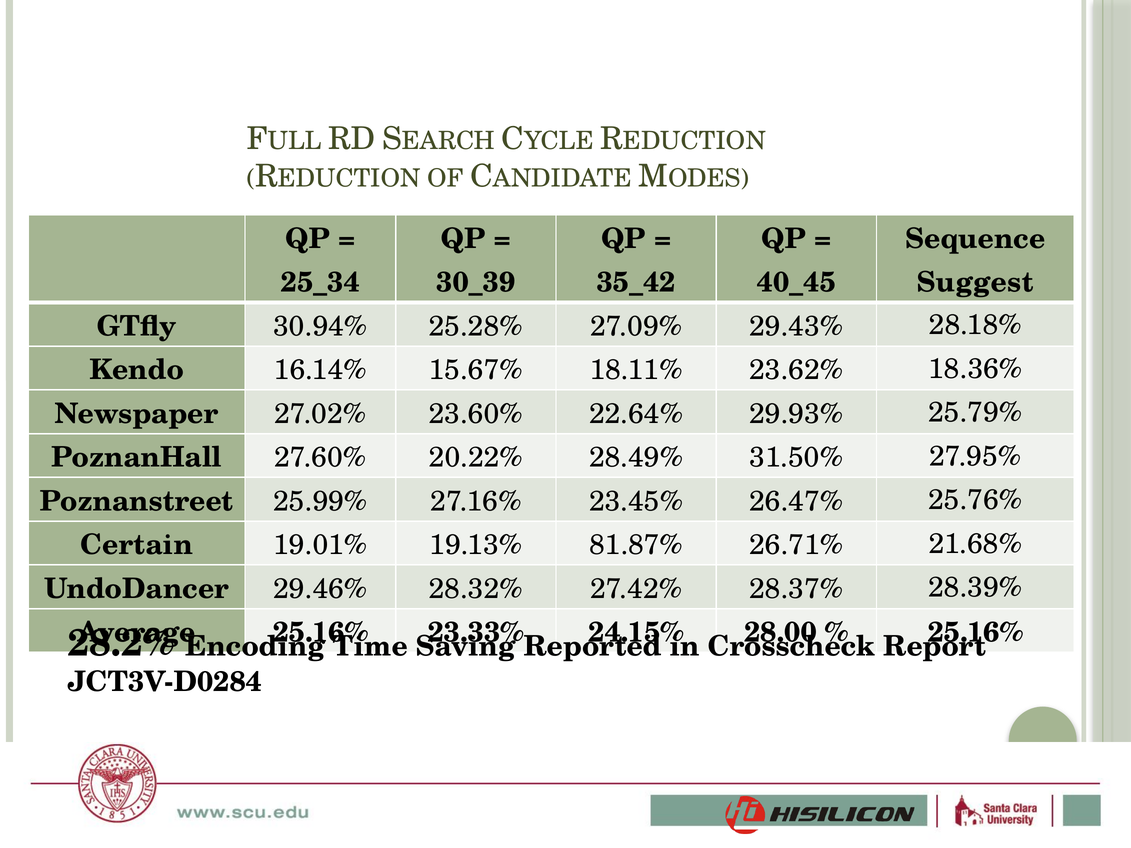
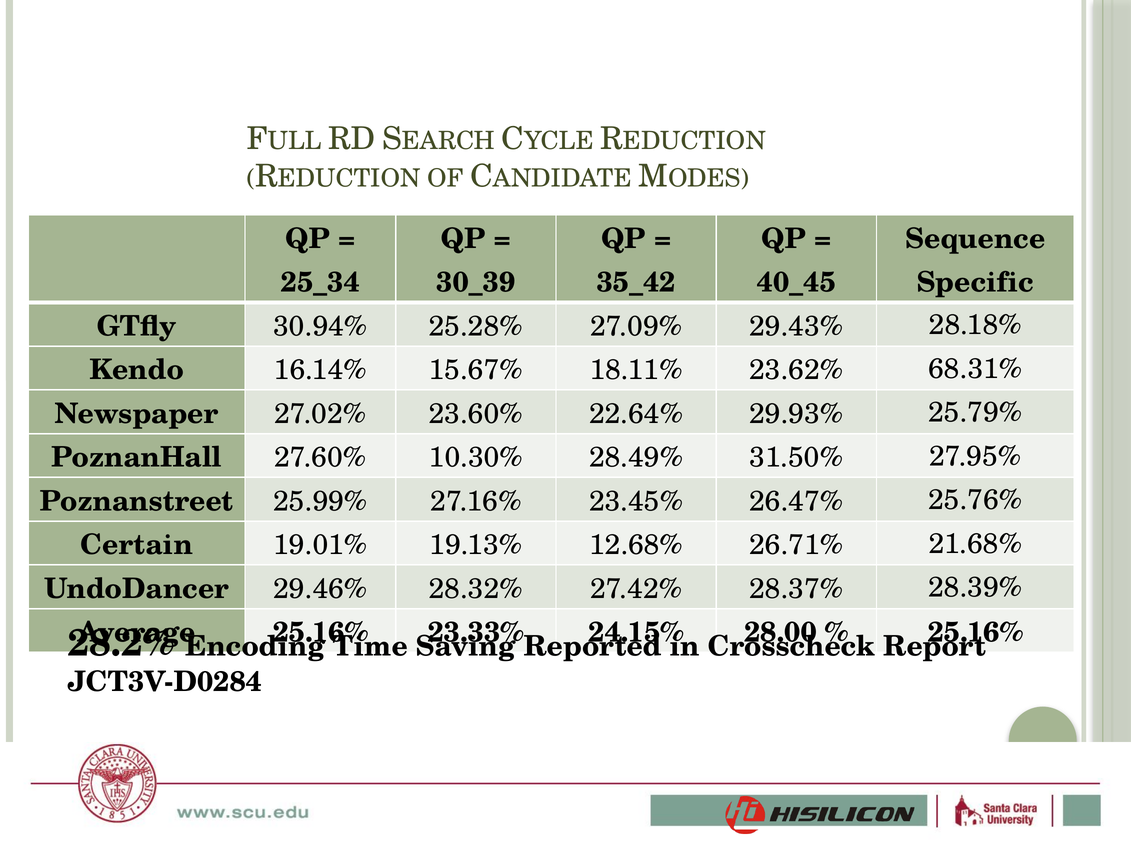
Suggest: Suggest -> Specific
18.36%: 18.36% -> 68.31%
20.22%: 20.22% -> 10.30%
81.87%: 81.87% -> 12.68%
